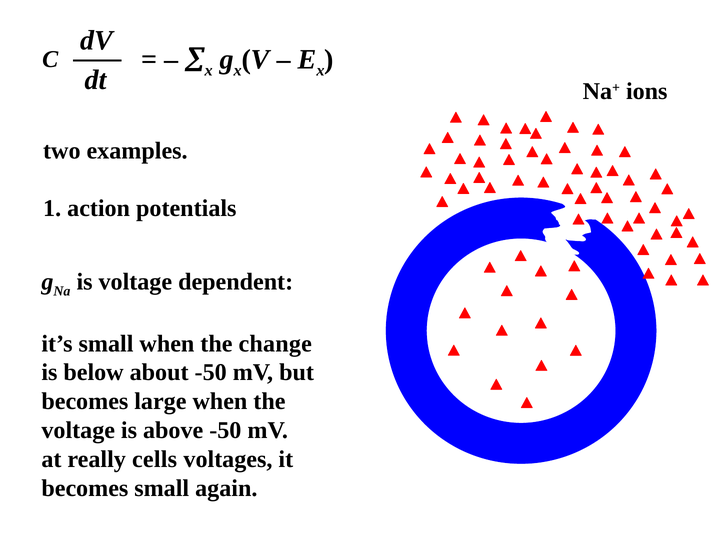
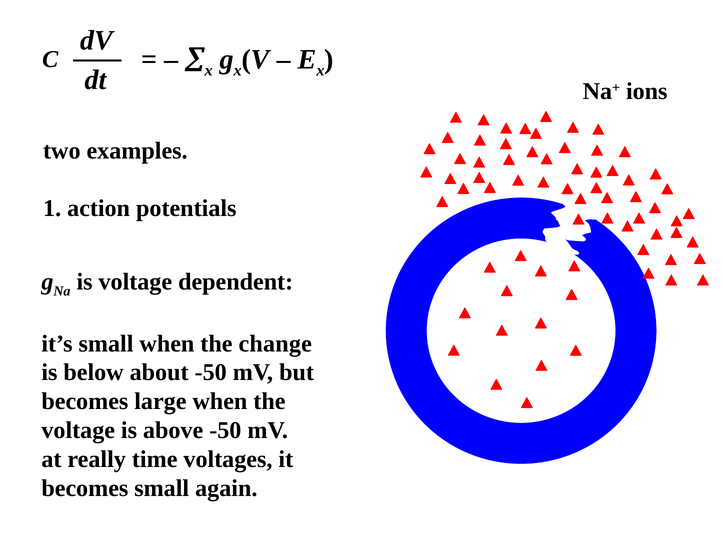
cells: cells -> time
